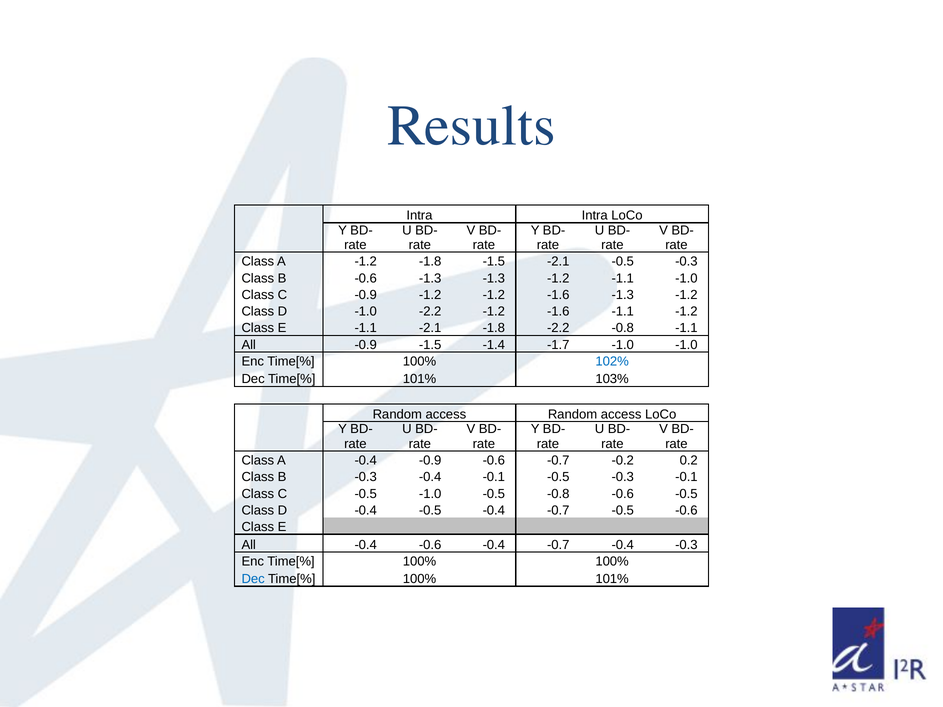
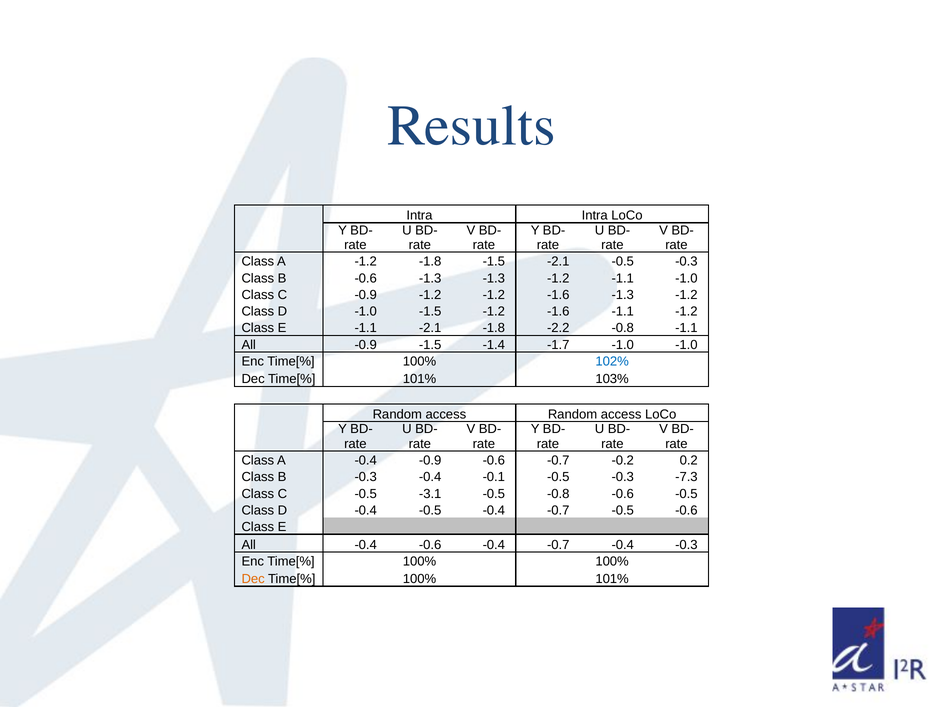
-1.0 -2.2: -2.2 -> -1.5
-0.3 -0.1: -0.1 -> -7.3
-0.5 -1.0: -1.0 -> -3.1
Dec at (253, 579) colour: blue -> orange
